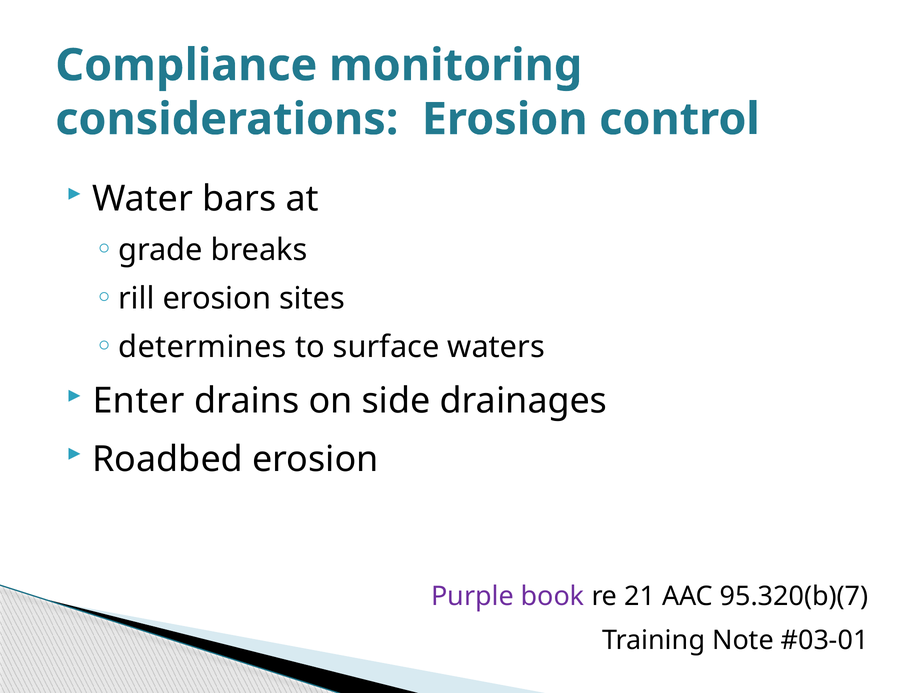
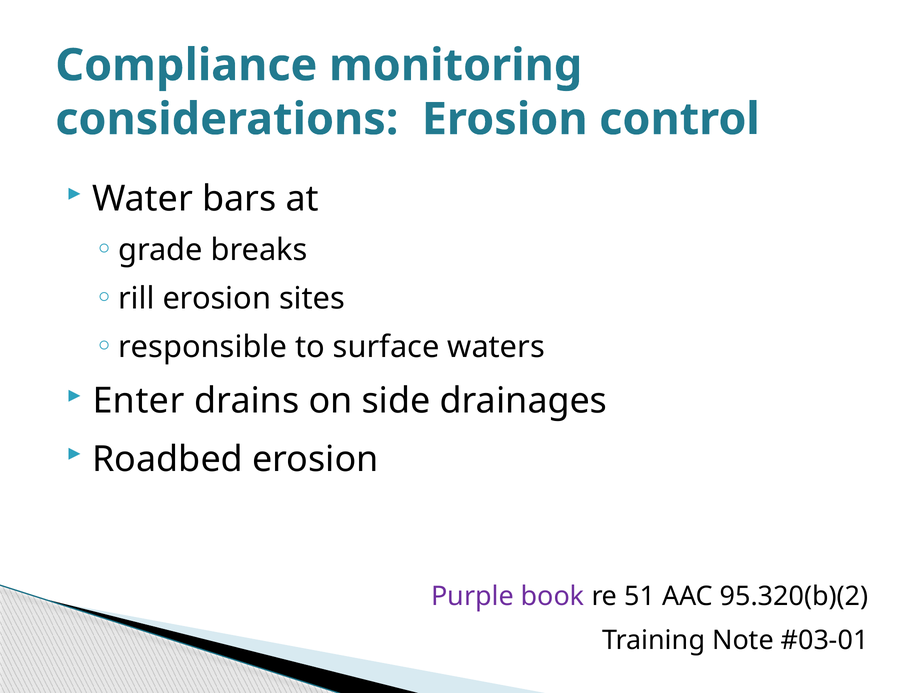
determines: determines -> responsible
21: 21 -> 51
95.320(b)(7: 95.320(b)(7 -> 95.320(b)(2
